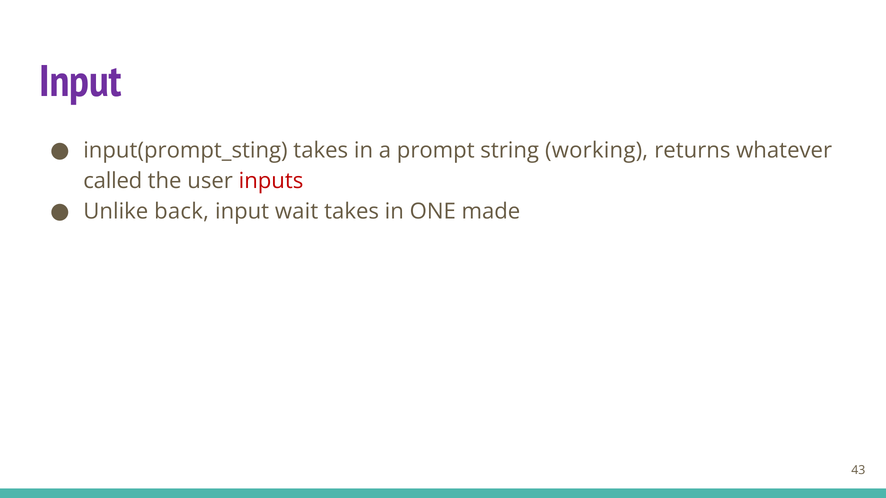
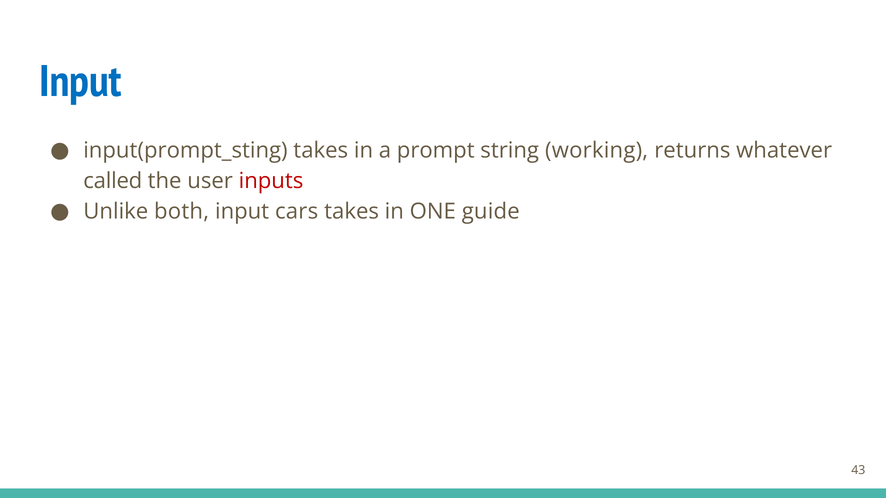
Input at (80, 82) colour: purple -> blue
back: back -> both
wait: wait -> cars
made: made -> guide
